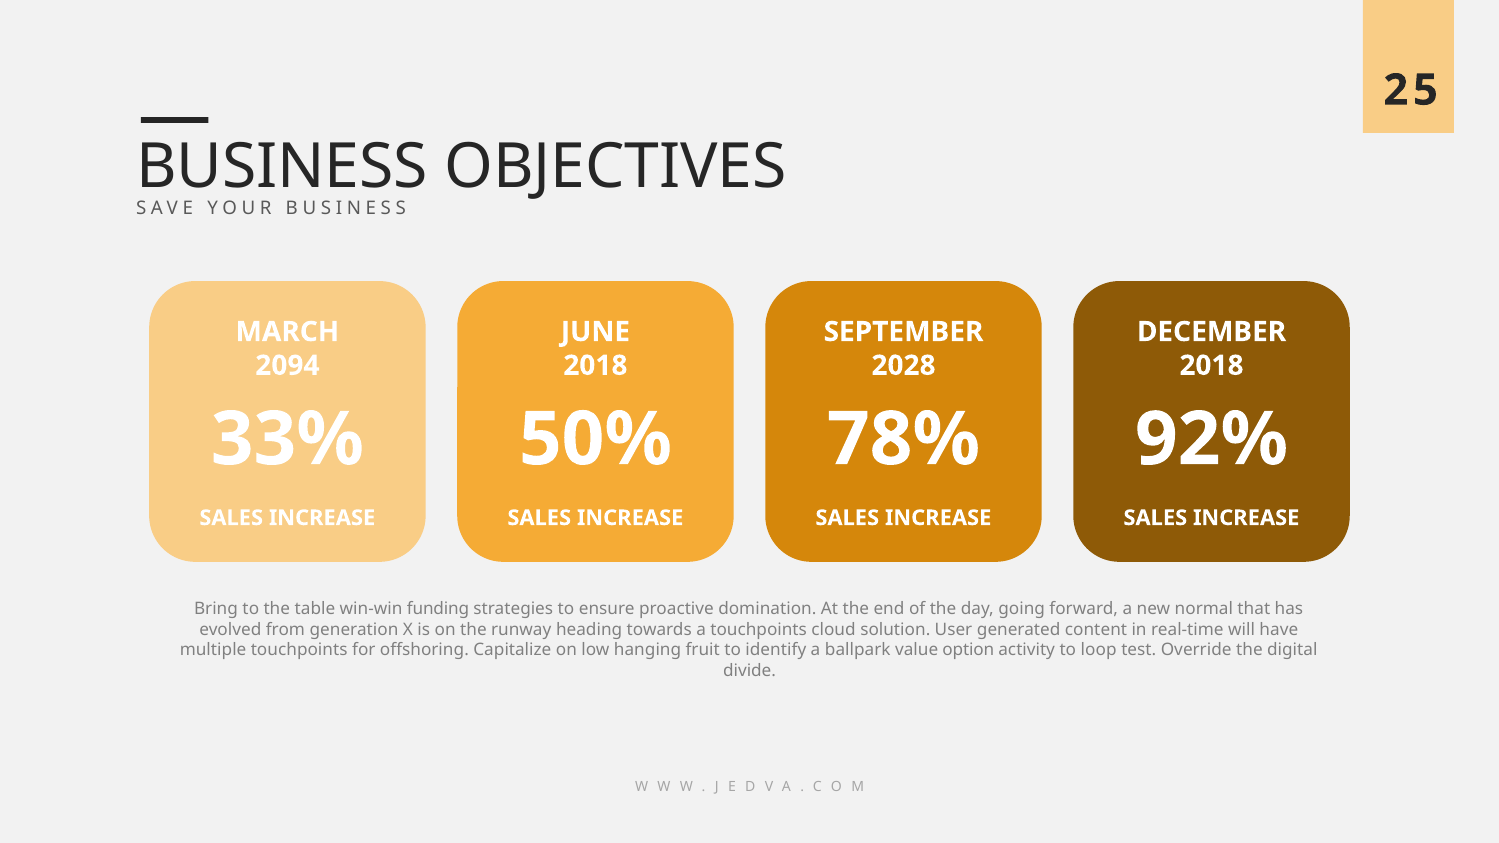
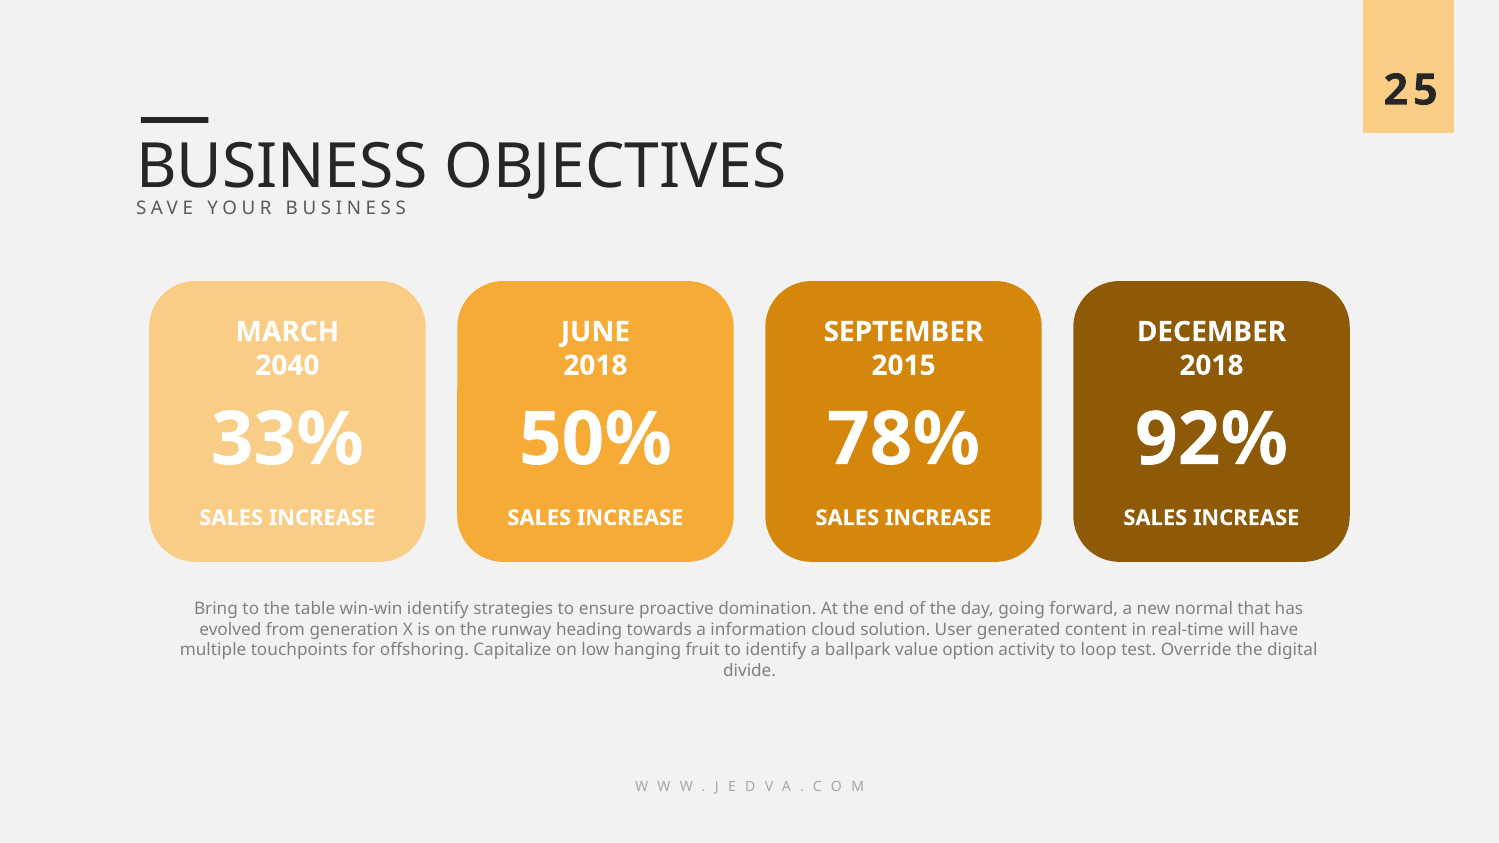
2094: 2094 -> 2040
2028: 2028 -> 2015
win-win funding: funding -> identify
a touchpoints: touchpoints -> information
